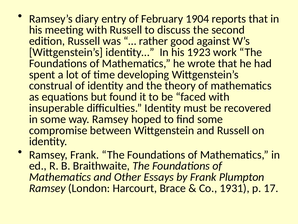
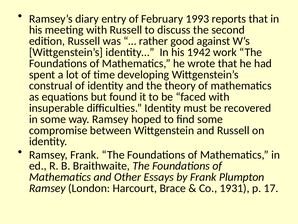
1904: 1904 -> 1993
1923: 1923 -> 1942
